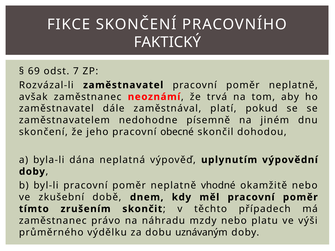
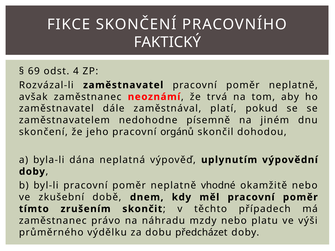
7: 7 -> 4
obecné: obecné -> orgánů
uznávaným: uznávaným -> předcházet
